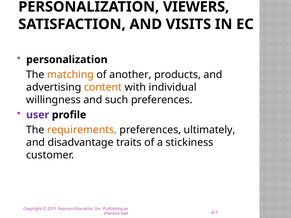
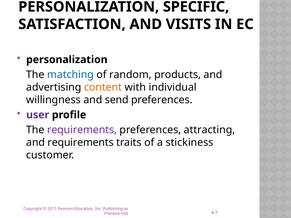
VIEWERS: VIEWERS -> SPECIFIC
matching colour: orange -> blue
another: another -> random
such: such -> send
requirements at (82, 130) colour: orange -> purple
ultimately: ultimately -> attracting
and disadvantage: disadvantage -> requirements
